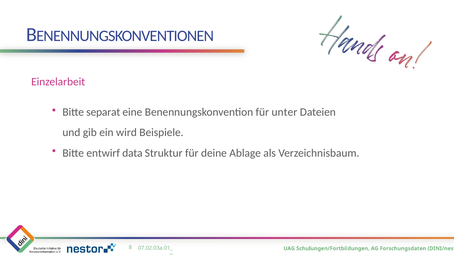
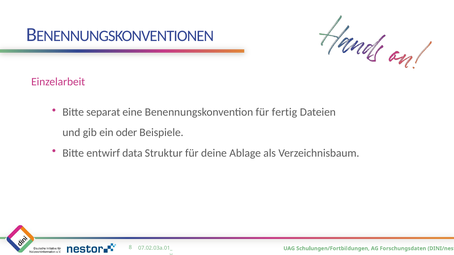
unter: unter -> fertig
wird: wird -> oder
